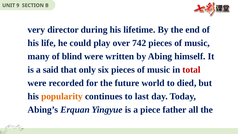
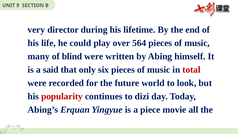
742: 742 -> 564
died: died -> look
popularity colour: orange -> red
last: last -> dizi
father: father -> movie
